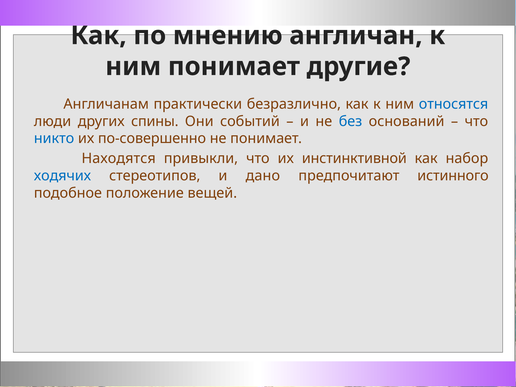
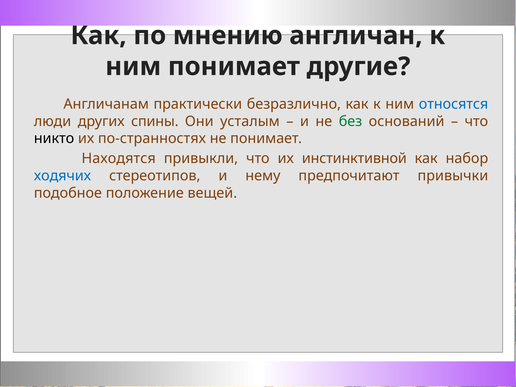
событий: событий -> усталым
без colour: blue -> green
никто colour: blue -> black
по-совершенно: по-совершенно -> по-странностях
дано: дано -> нему
истинного: истинного -> привычки
